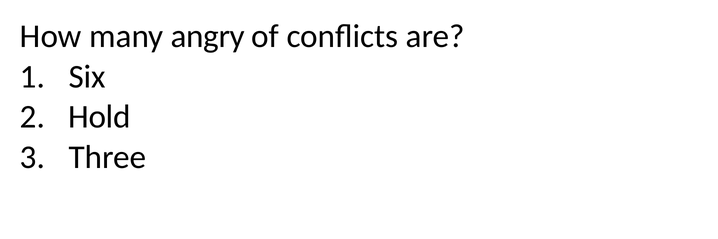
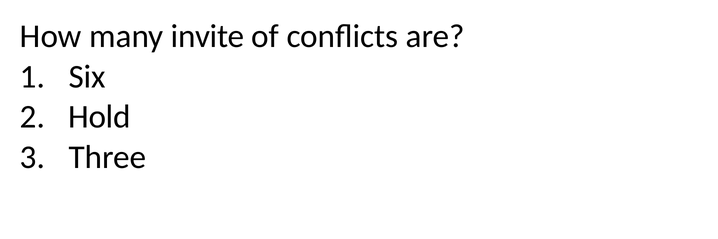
angry: angry -> invite
